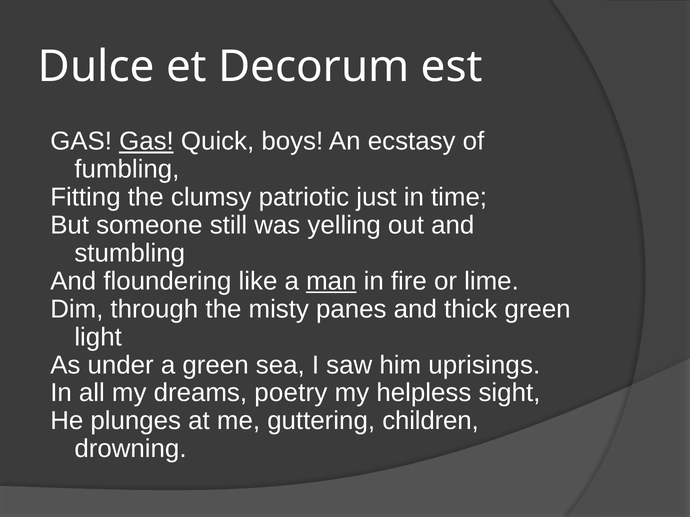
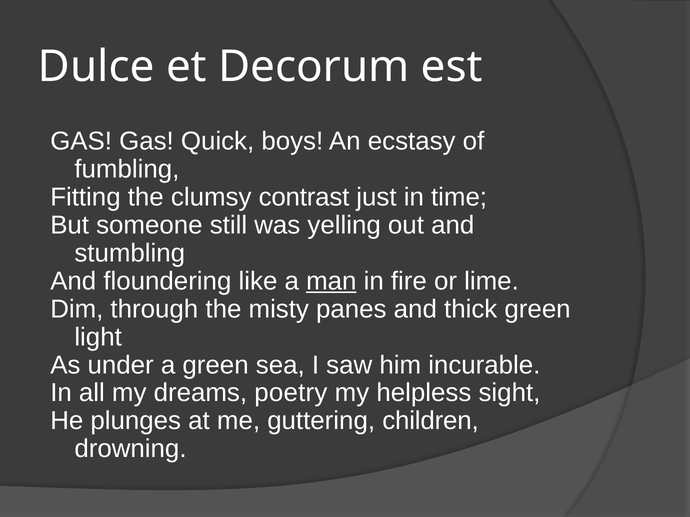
Gas at (146, 141) underline: present -> none
patriotic: patriotic -> contrast
uprisings: uprisings -> incurable
